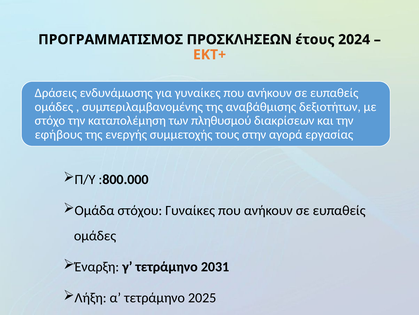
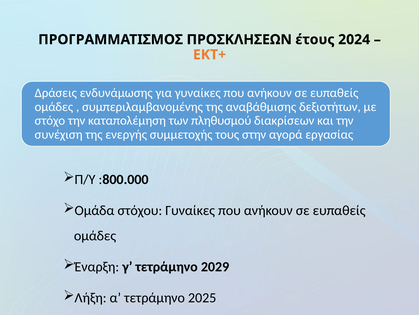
εφήβους: εφήβους -> συνέχιση
2031: 2031 -> 2029
